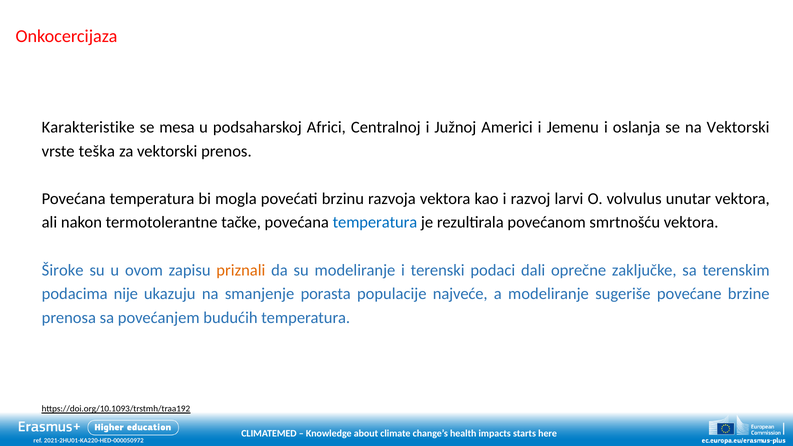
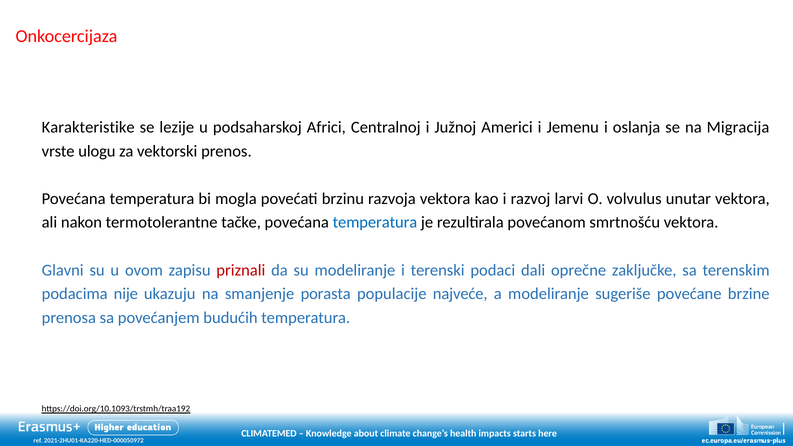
mesa: mesa -> lezije
na Vektorski: Vektorski -> Migracija
teška: teška -> ulogu
Široke: Široke -> Glavni
priznali colour: orange -> red
